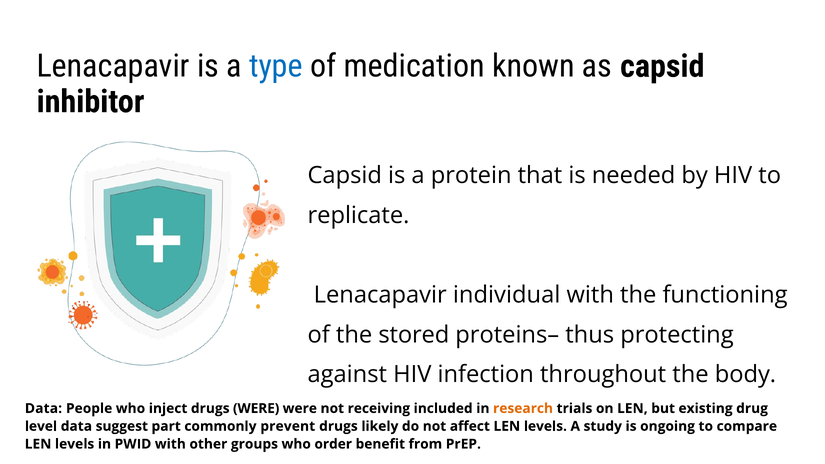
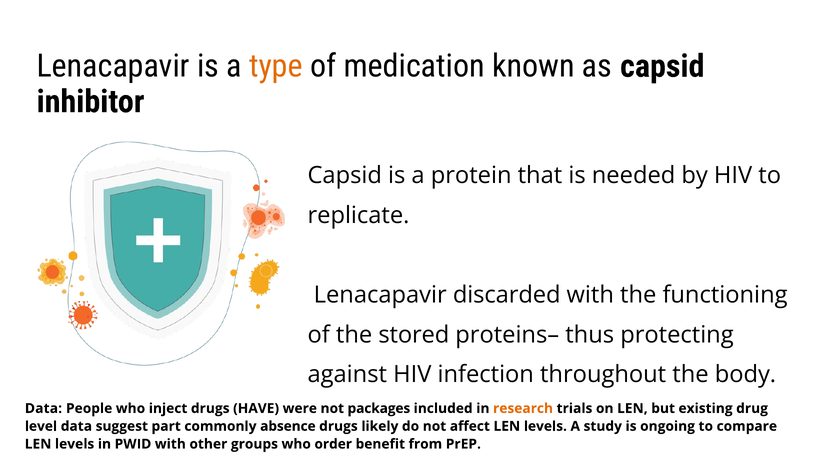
type colour: blue -> orange
individual: individual -> discarded
drugs WERE: WERE -> HAVE
receiving: receiving -> packages
prevent: prevent -> absence
